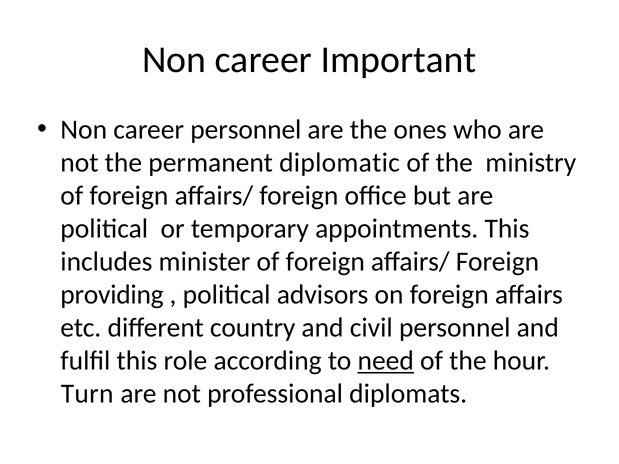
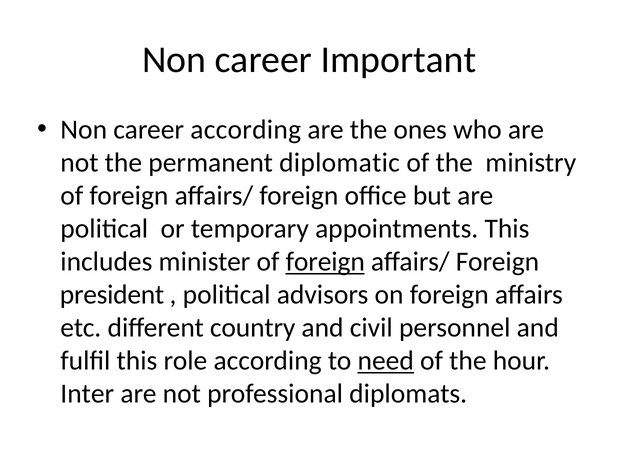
career personnel: personnel -> according
foreign at (325, 262) underline: none -> present
providing: providing -> president
Turn: Turn -> Inter
